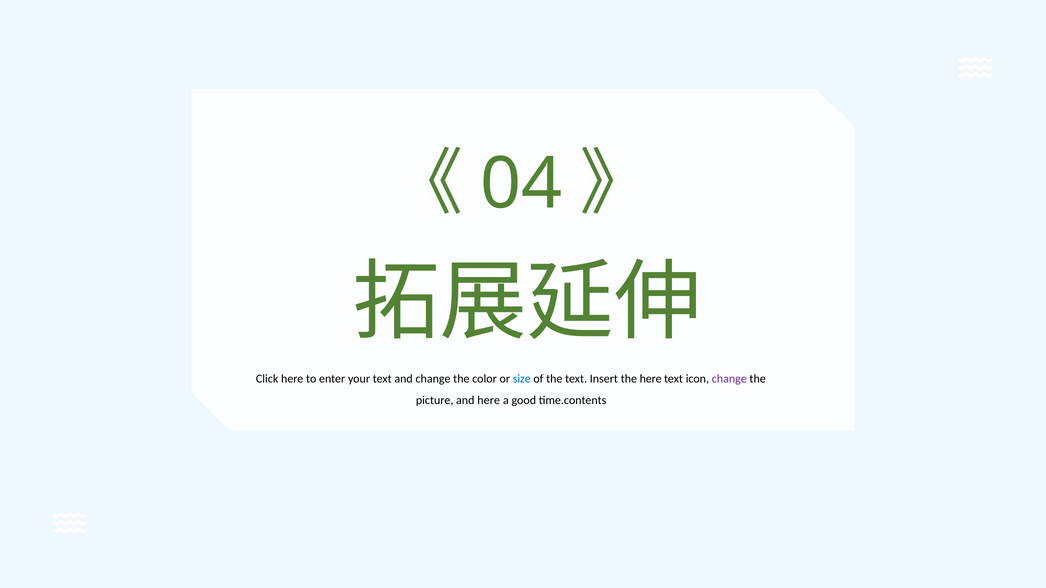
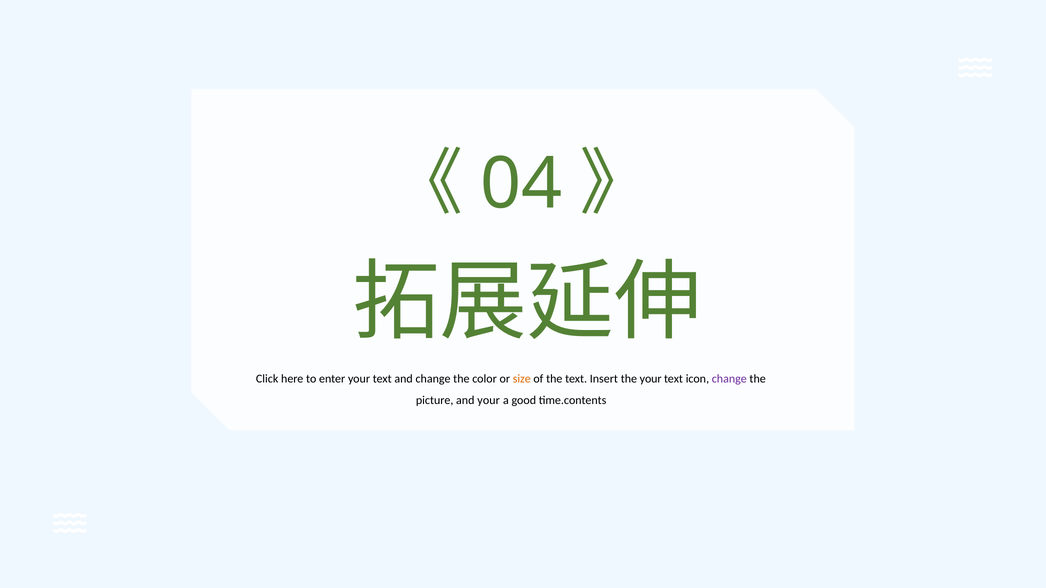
size colour: blue -> orange
the here: here -> your
and here: here -> your
